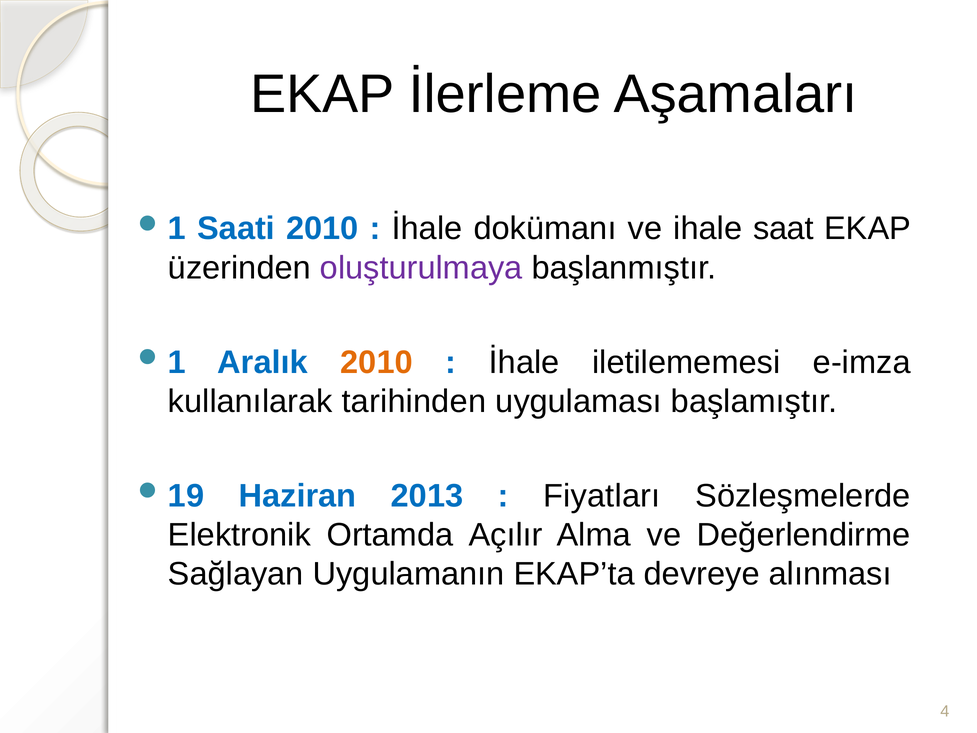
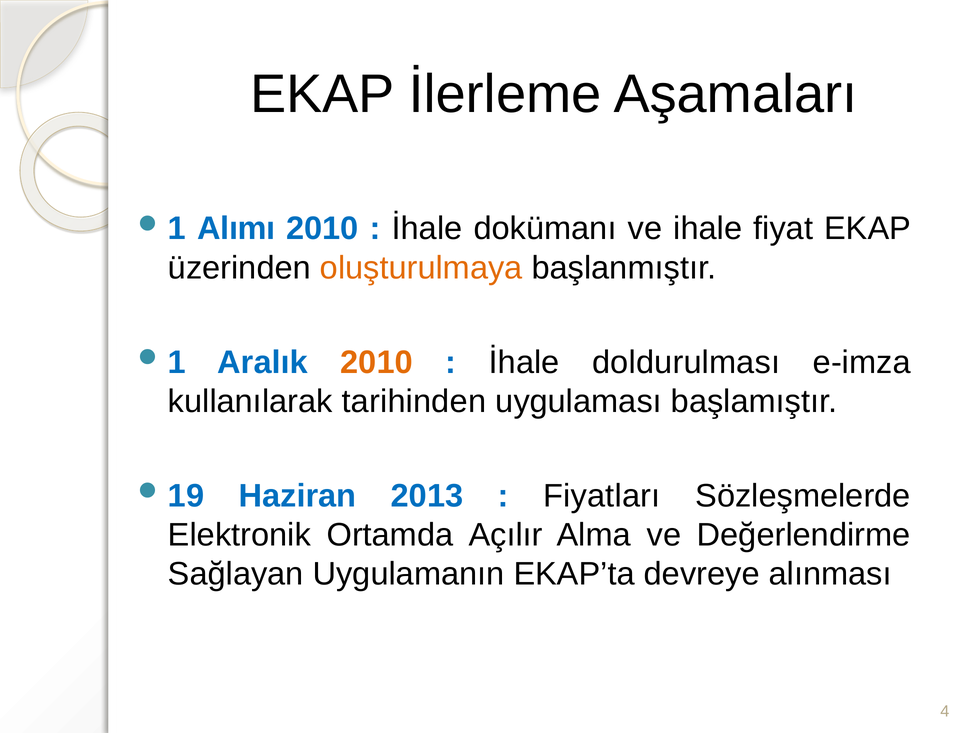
Saati: Saati -> Alımı
saat: saat -> fiyat
oluşturulmaya colour: purple -> orange
iletilememesi: iletilememesi -> doldurulması
